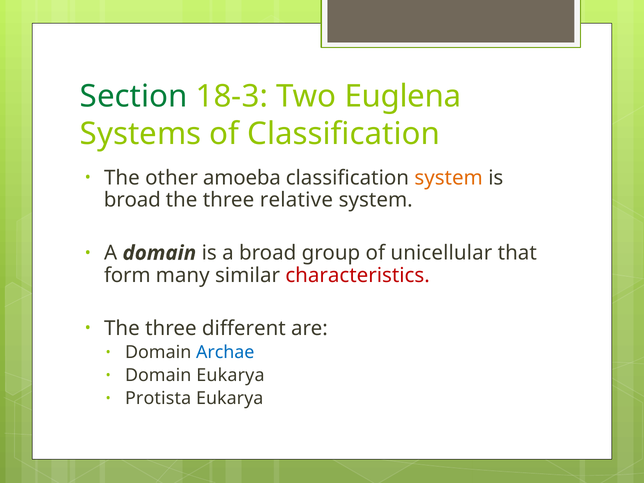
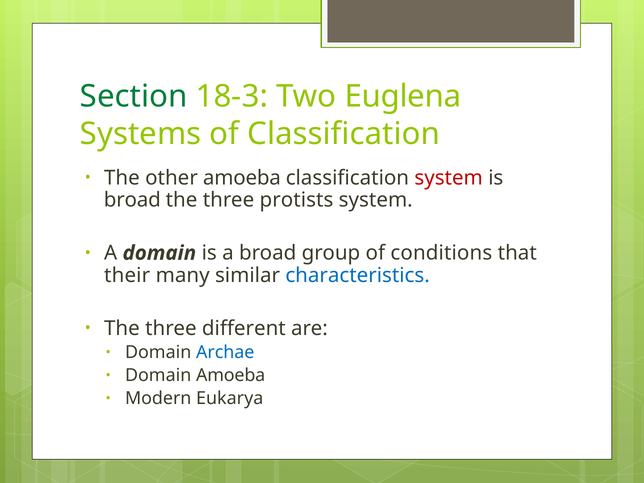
system at (449, 178) colour: orange -> red
relative: relative -> protists
unicellular: unicellular -> conditions
form: form -> their
characteristics colour: red -> blue
Domain Eukarya: Eukarya -> Amoeba
Protista: Protista -> Modern
